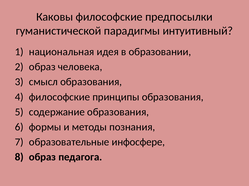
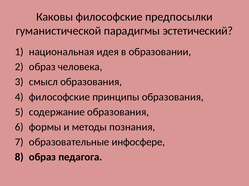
интуитивный: интуитивный -> эстетический
